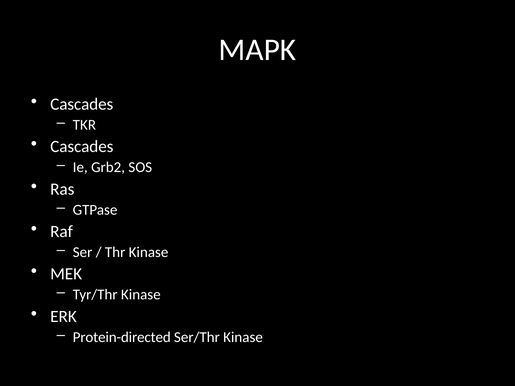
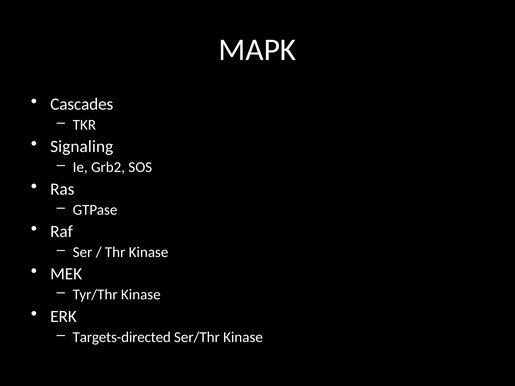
Cascades at (82, 147): Cascades -> Signaling
Protein-directed: Protein-directed -> Targets-directed
